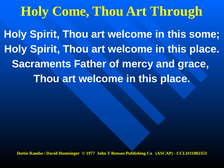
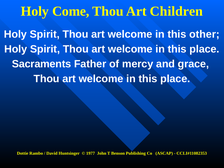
Through: Through -> Children
some: some -> other
